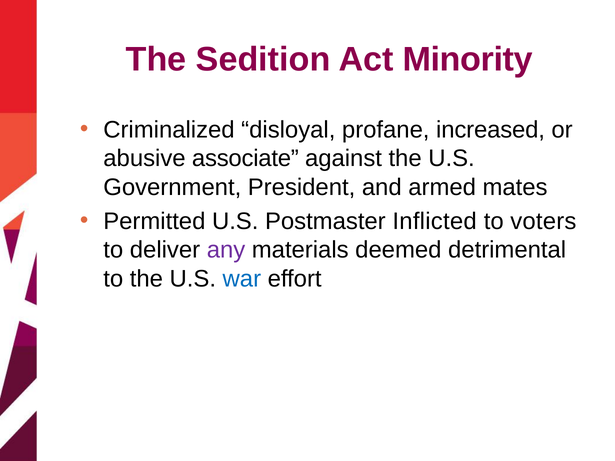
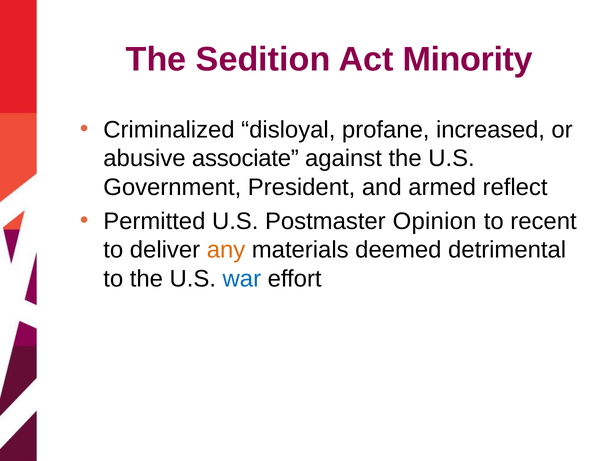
mates: mates -> reflect
Inflicted: Inflicted -> Opinion
voters: voters -> recent
any colour: purple -> orange
